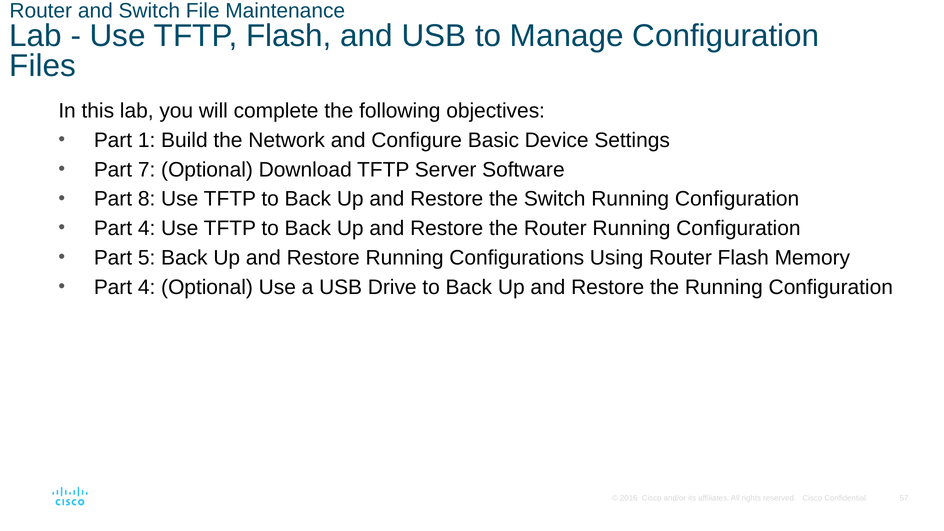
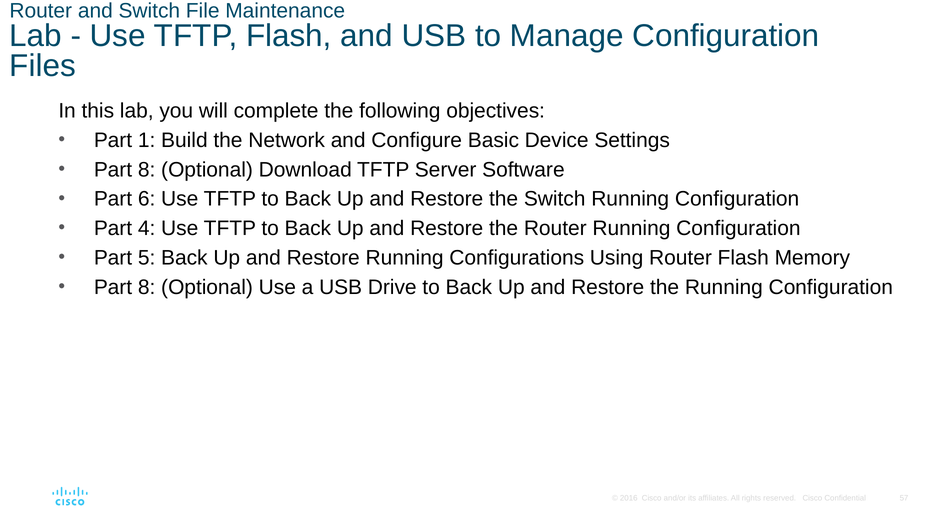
7 at (147, 170): 7 -> 8
8: 8 -> 6
4 at (147, 287): 4 -> 8
